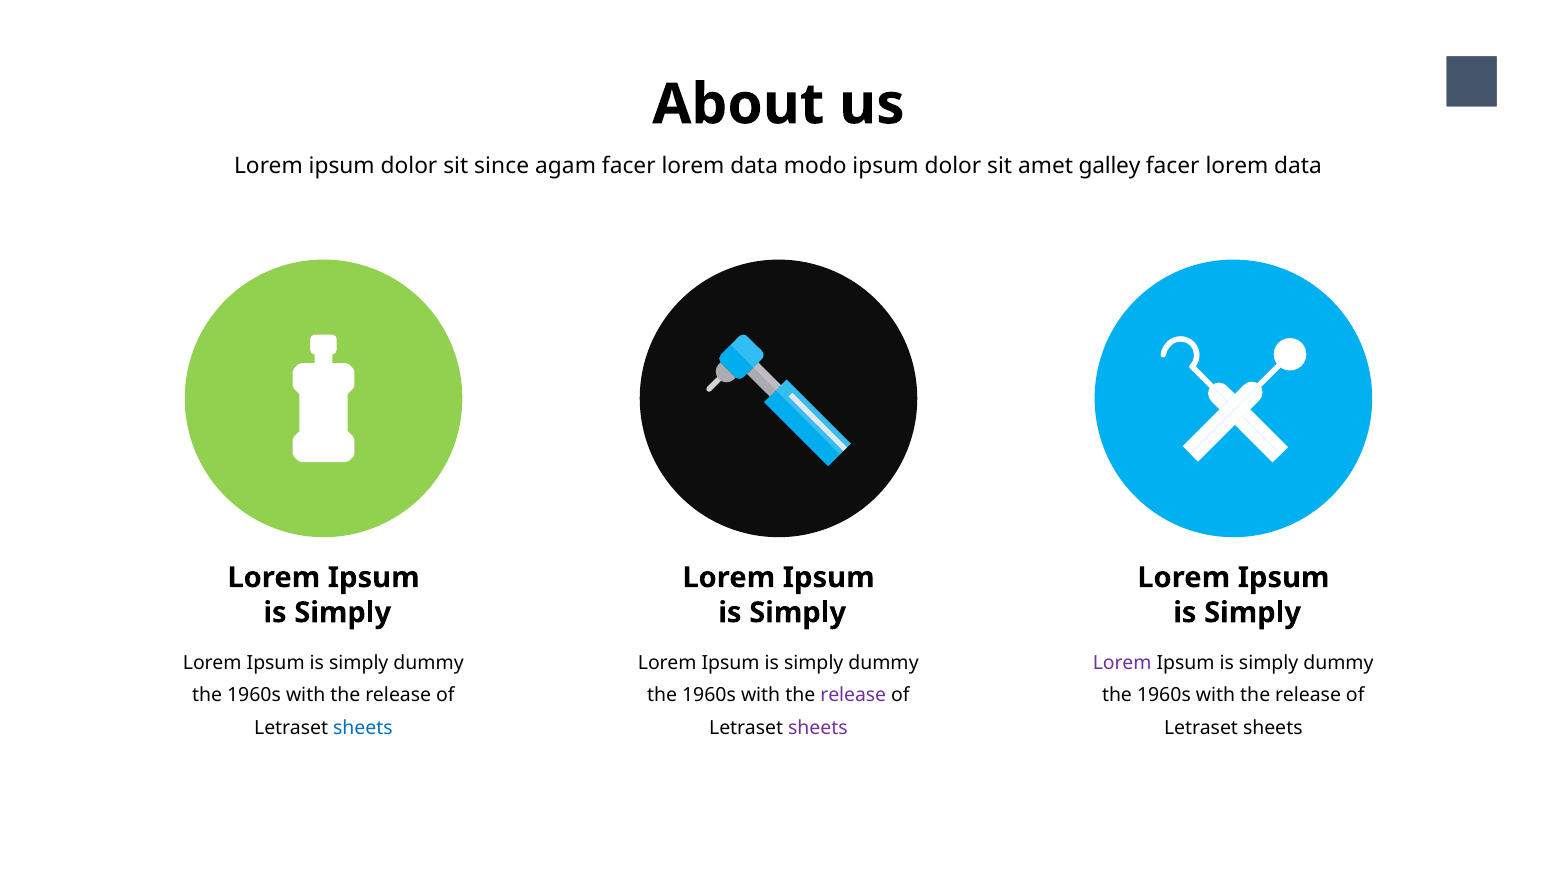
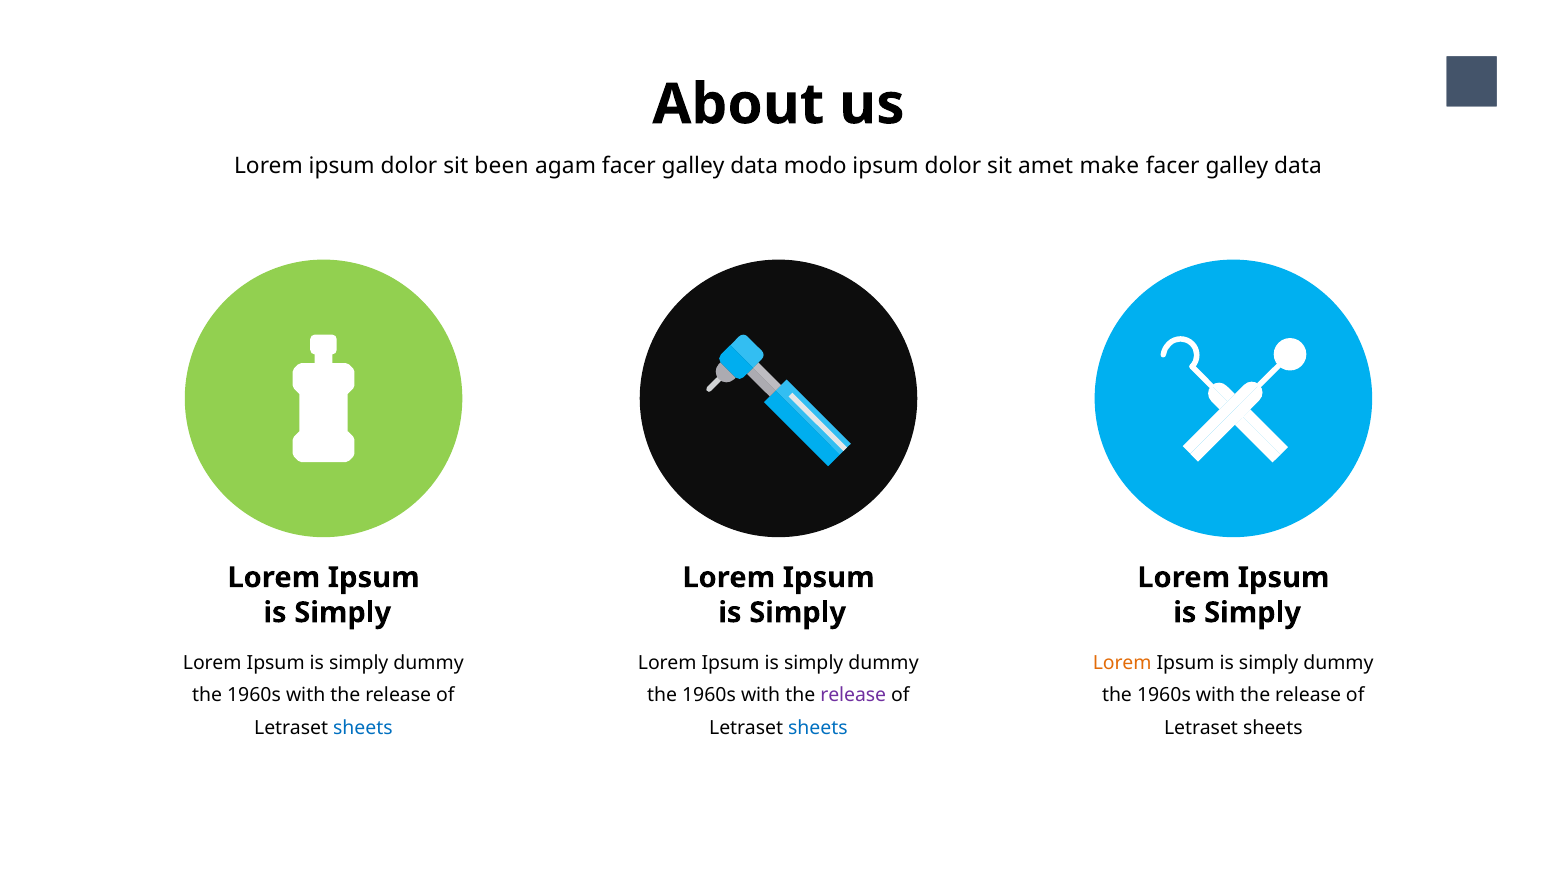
since: since -> been
agam facer lorem: lorem -> galley
galley: galley -> make
lorem at (1237, 166): lorem -> galley
Lorem at (1122, 663) colour: purple -> orange
sheets at (818, 728) colour: purple -> blue
